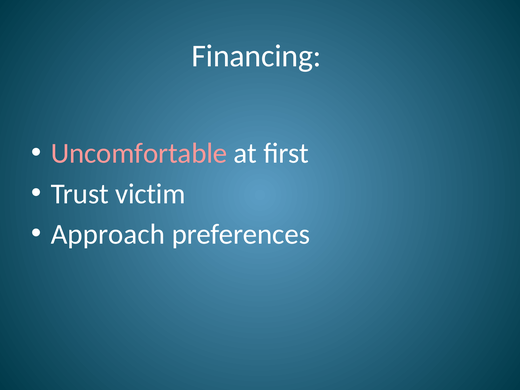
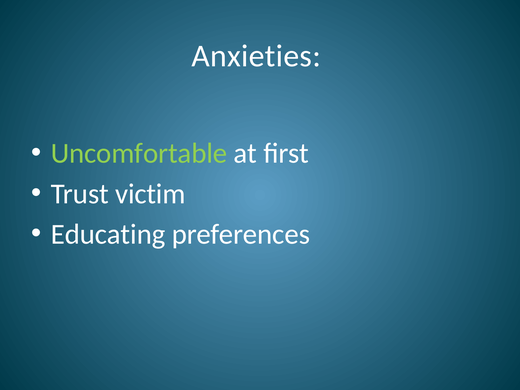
Financing: Financing -> Anxieties
Uncomfortable colour: pink -> light green
Approach: Approach -> Educating
